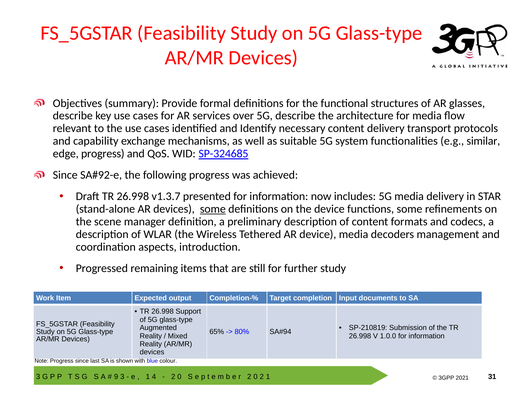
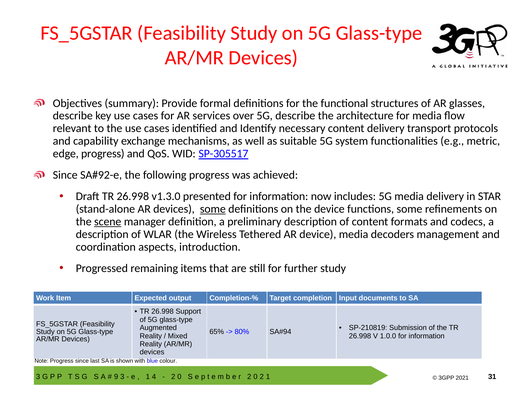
similar: similar -> metric
SP-324685: SP-324685 -> SP-305517
v1.3.7: v1.3.7 -> v1.3.0
scene underline: none -> present
